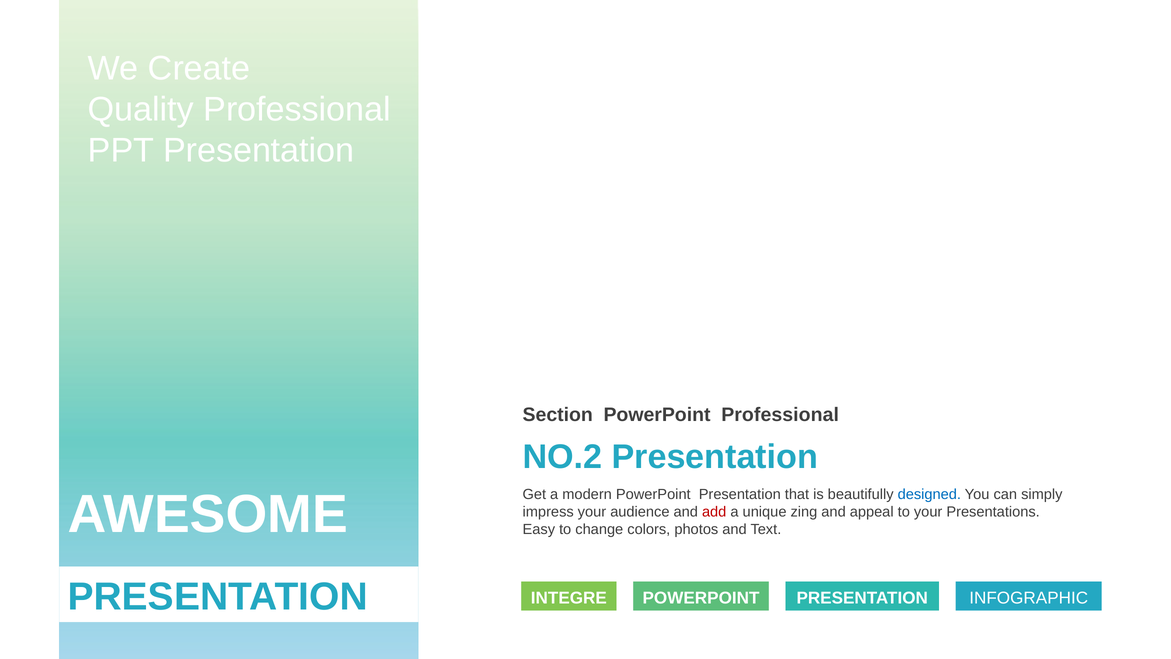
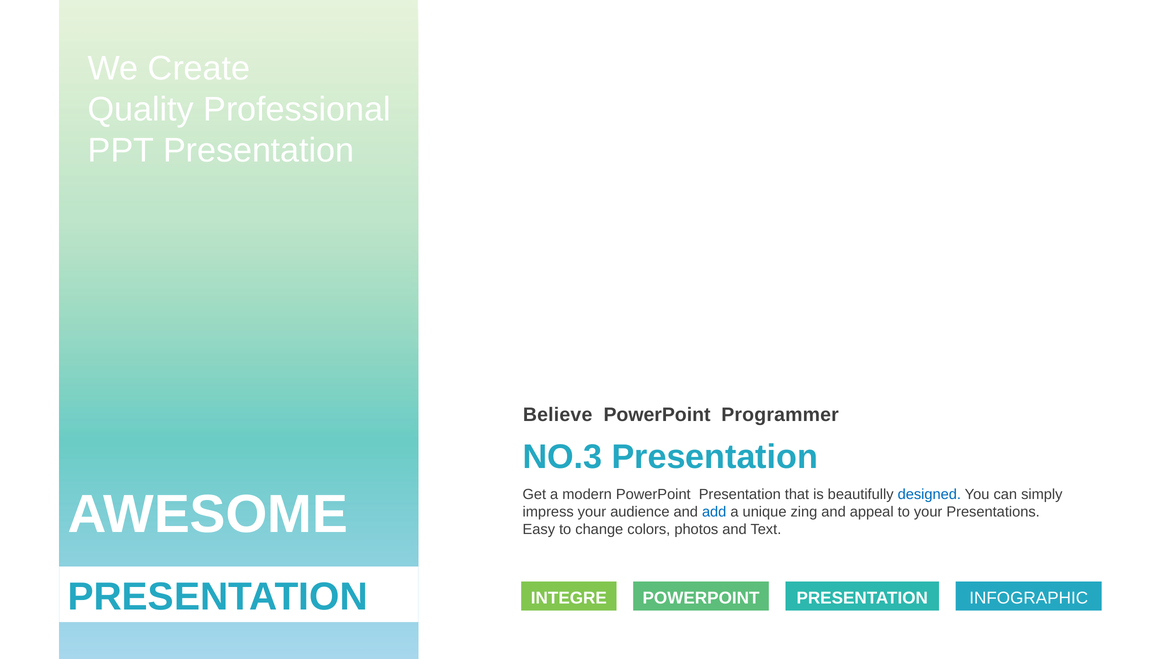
Section: Section -> Believe
PowerPoint Professional: Professional -> Programmer
NO.2: NO.2 -> NO.3
add colour: red -> blue
